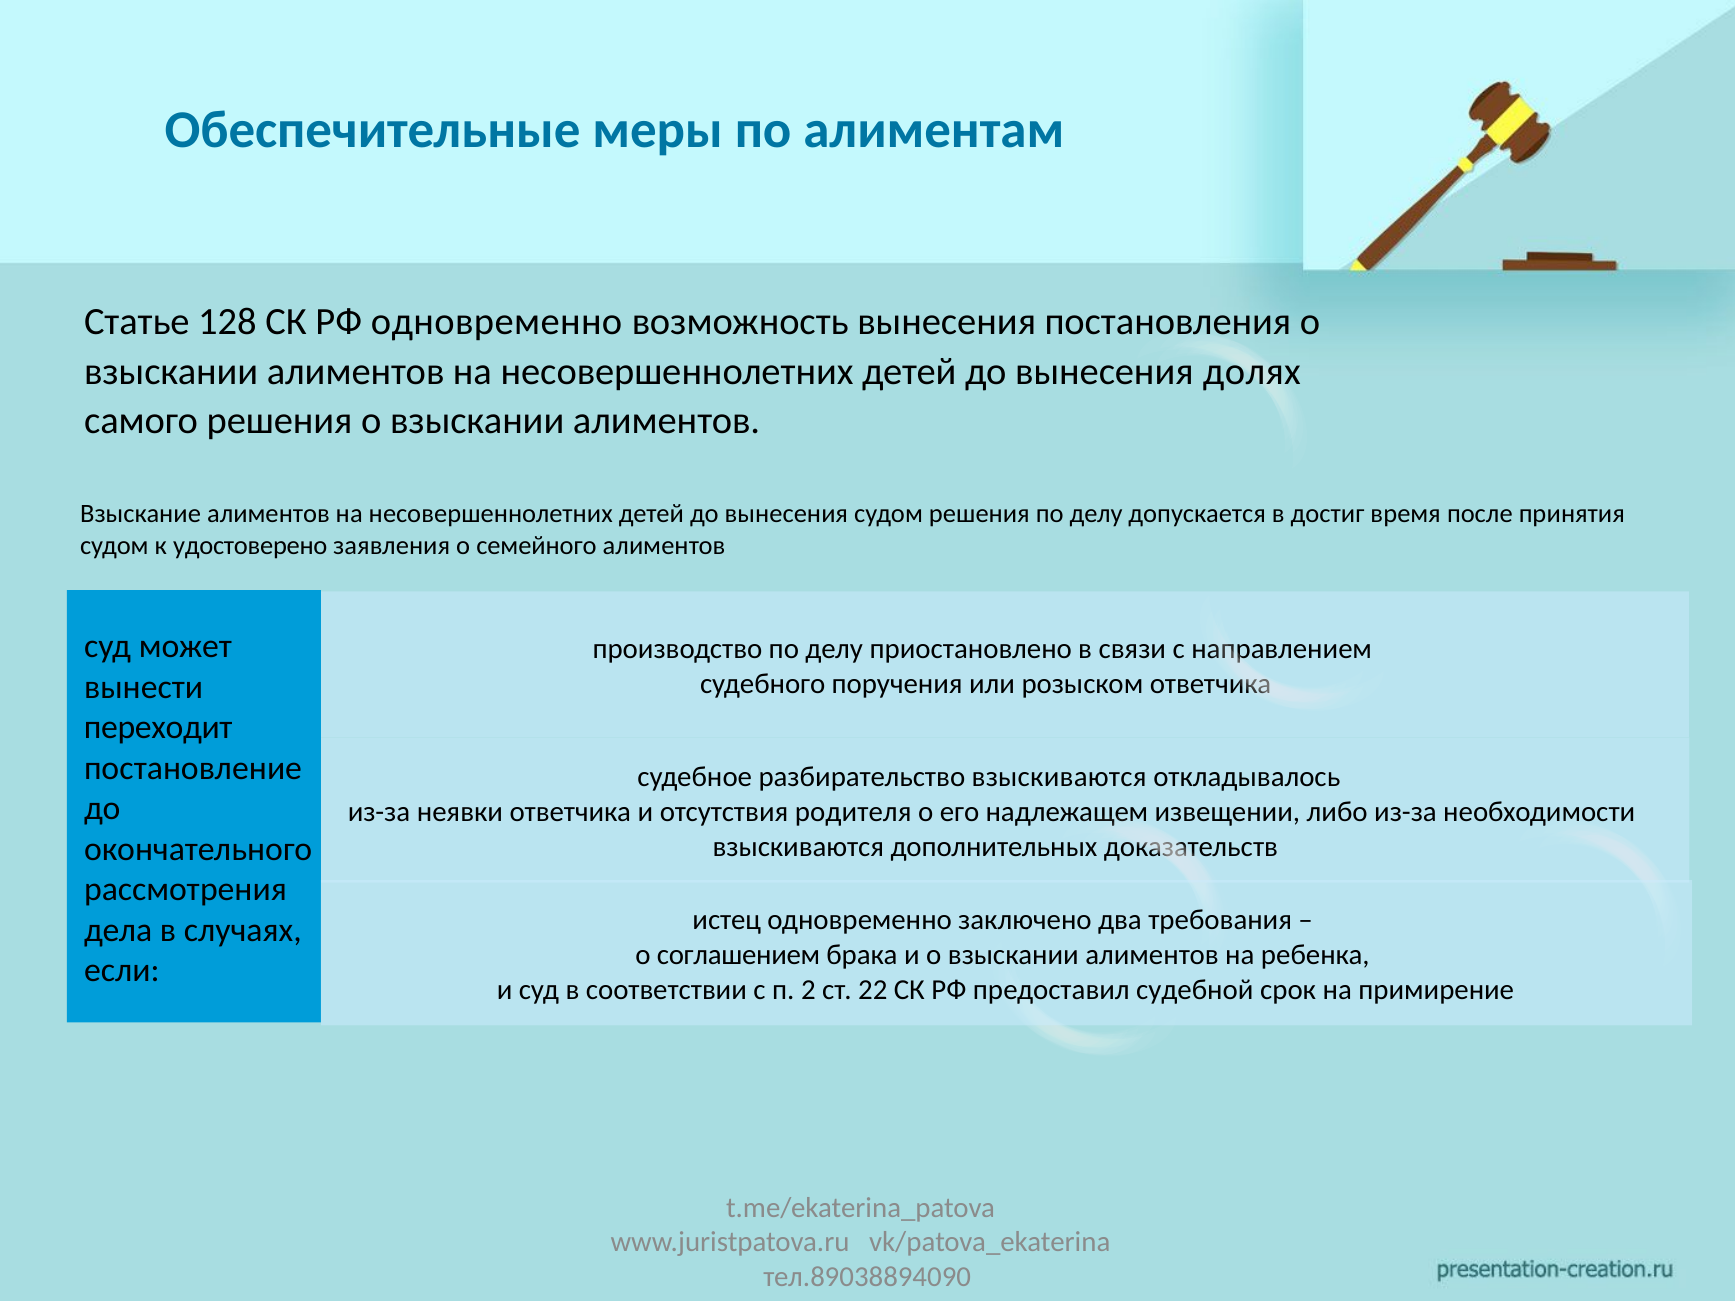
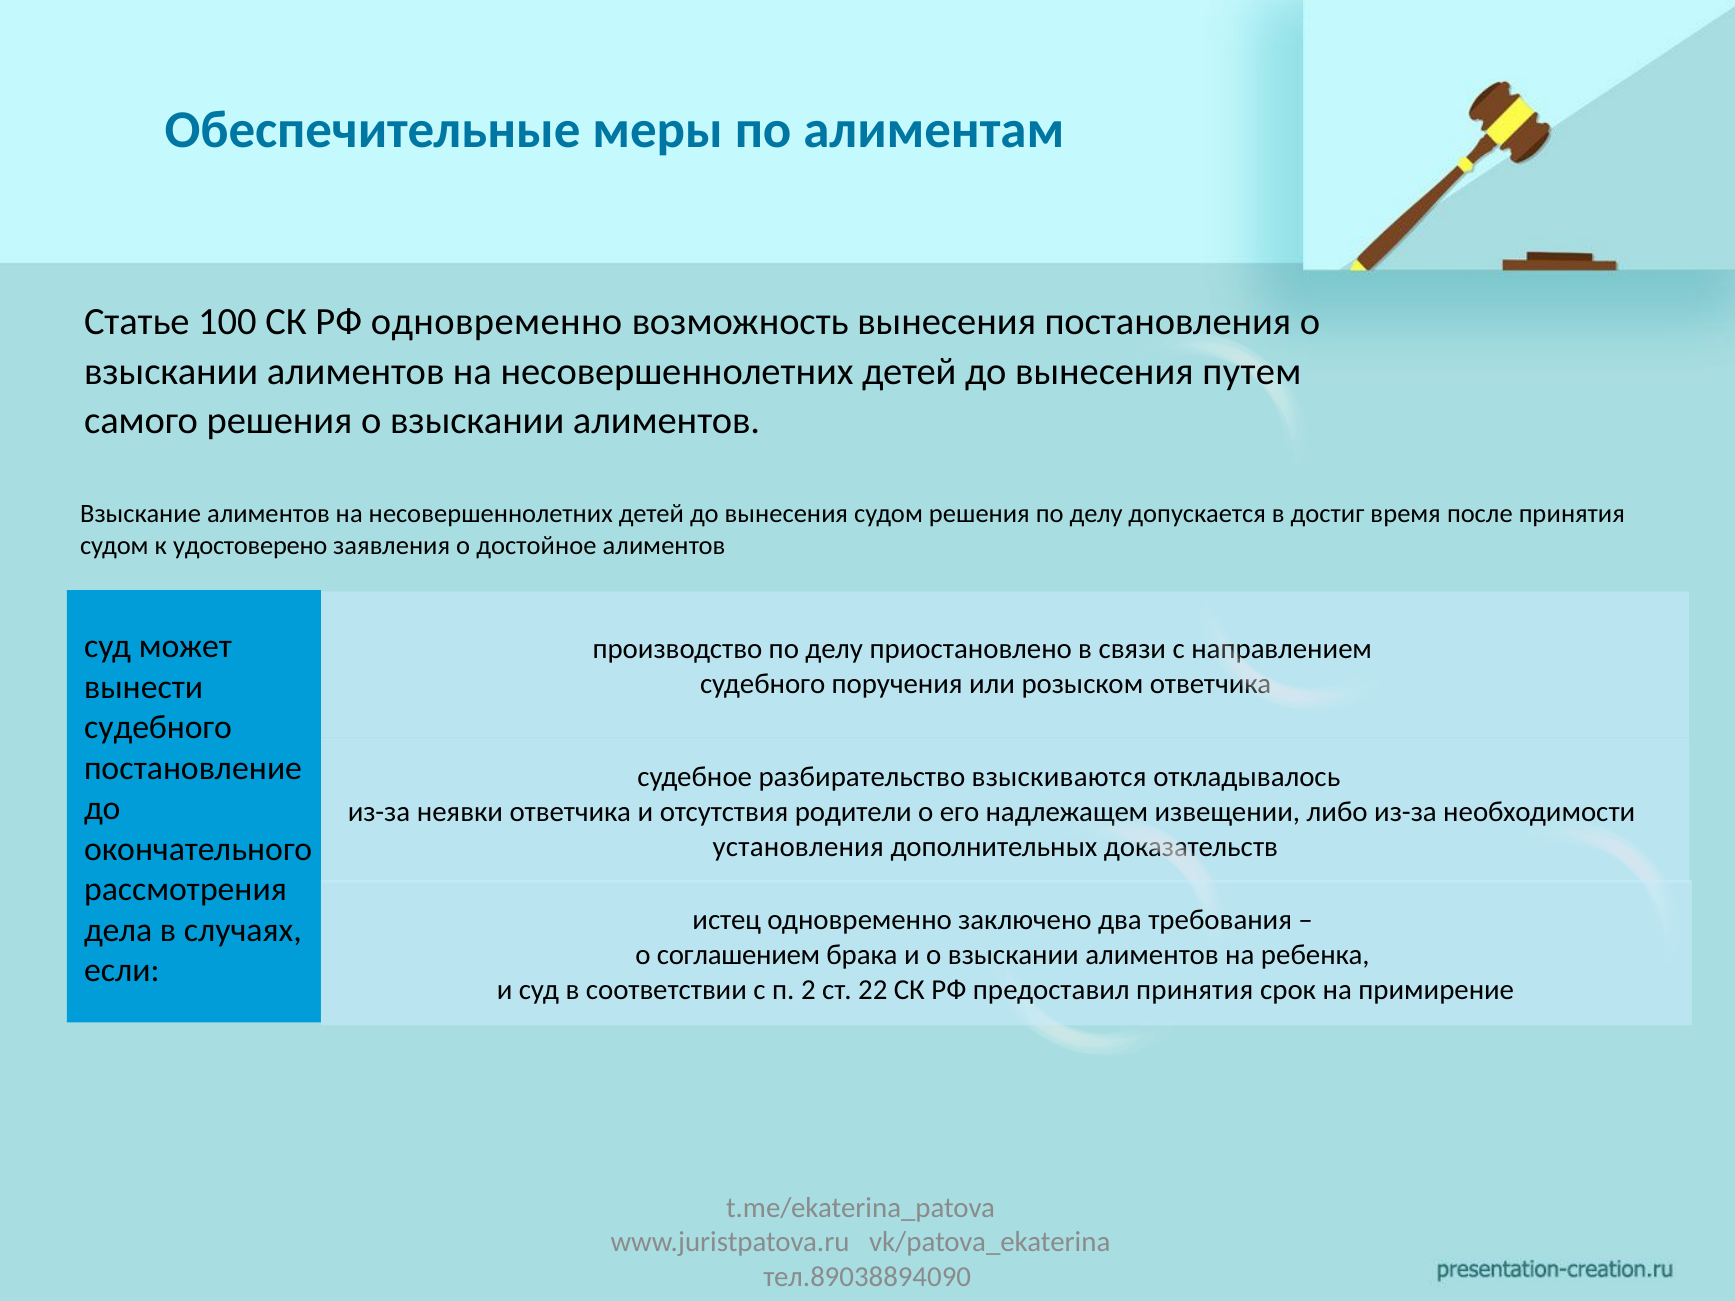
128: 128 -> 100
долях: долях -> путем
семейного: семейного -> достойное
переходит at (158, 728): переходит -> судебного
родителя: родителя -> родители
взыскиваются at (798, 847): взыскиваются -> установления
предоставил судебной: судебной -> принятия
